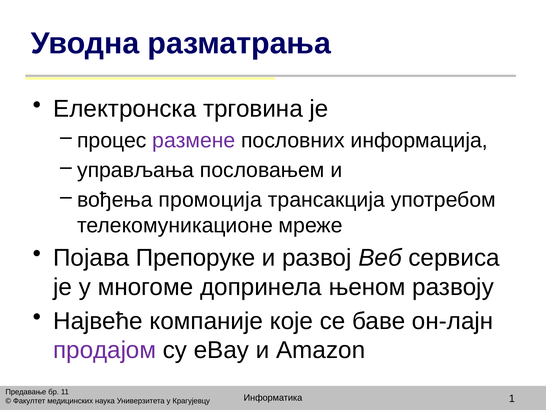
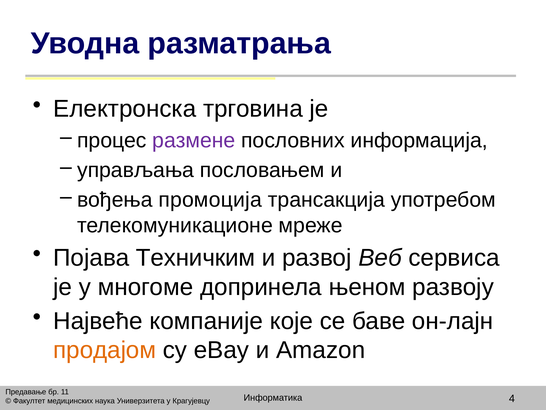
Препоруке: Препоруке -> Техничким
продајом colour: purple -> orange
1: 1 -> 4
